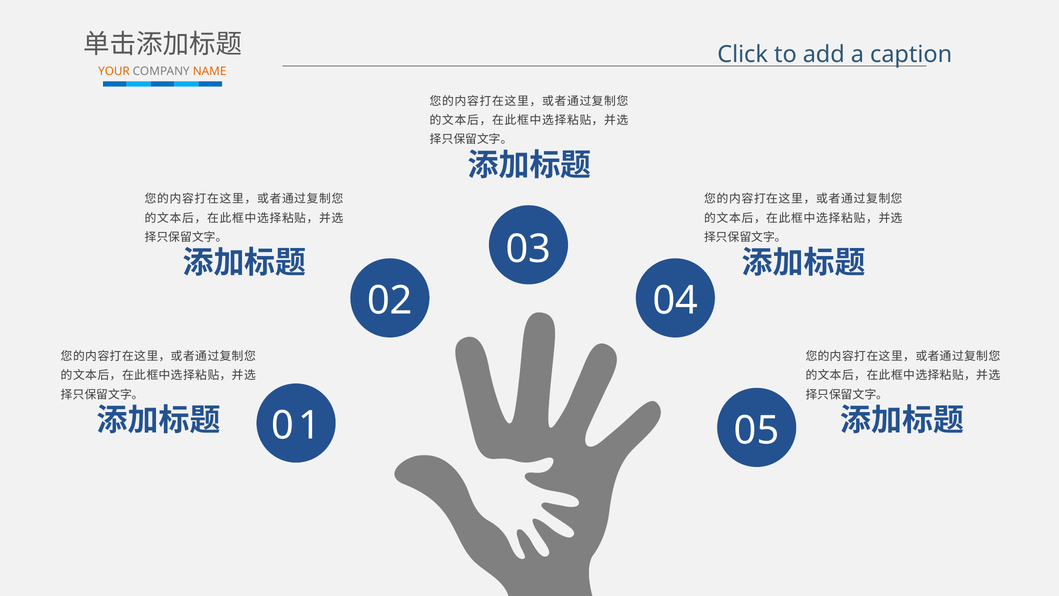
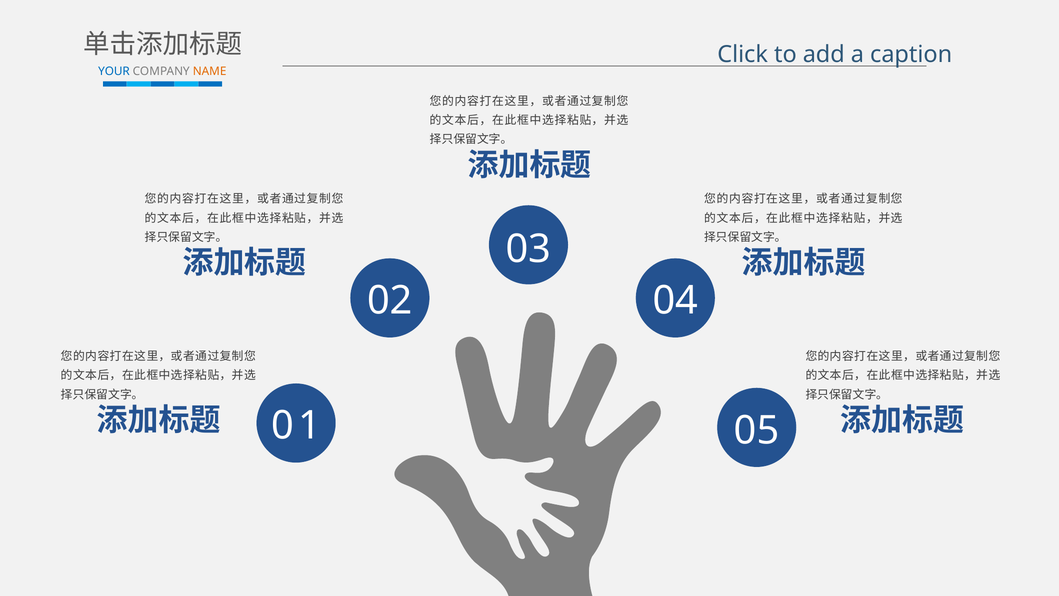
YOUR colour: orange -> blue
